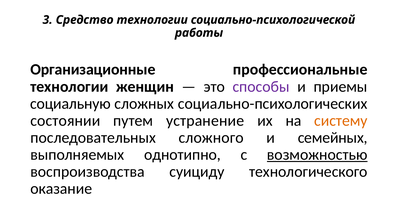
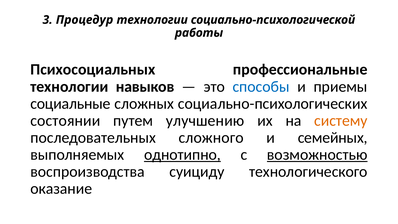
Средство: Средство -> Процедур
Организационные: Организационные -> Психосоциальных
женщин: женщин -> навыков
способы colour: purple -> blue
социальную: социальную -> социальные
устранение: устранение -> улучшению
однотипно underline: none -> present
